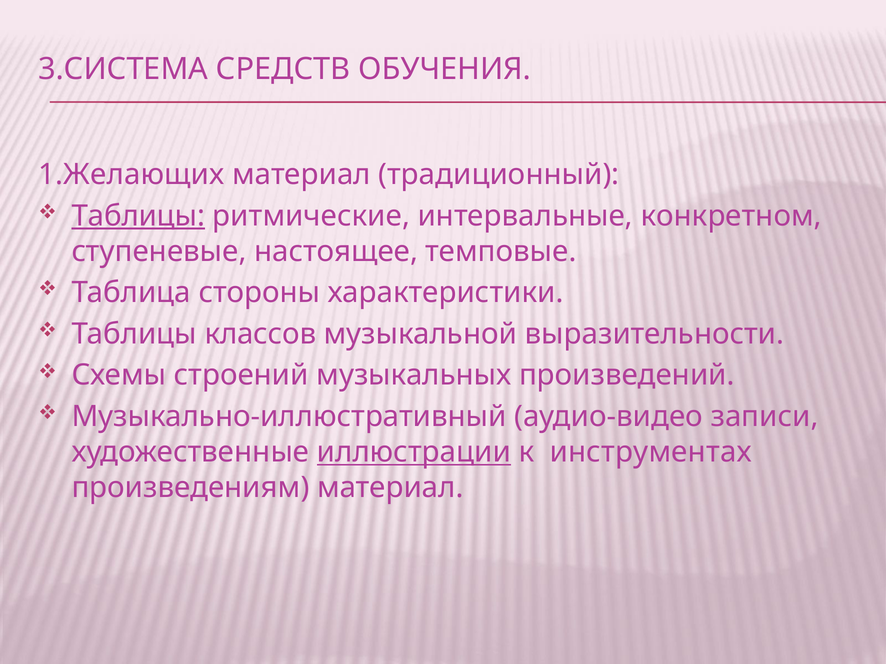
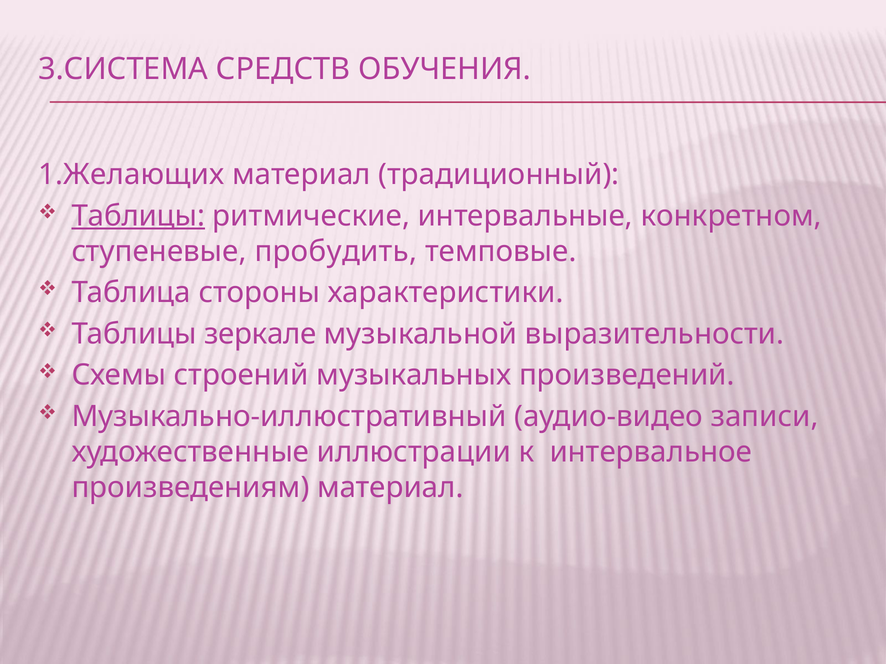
настоящее: настоящее -> пробудить
классов: классов -> зеркале
иллюстрации underline: present -> none
инструментах: инструментах -> интервальное
